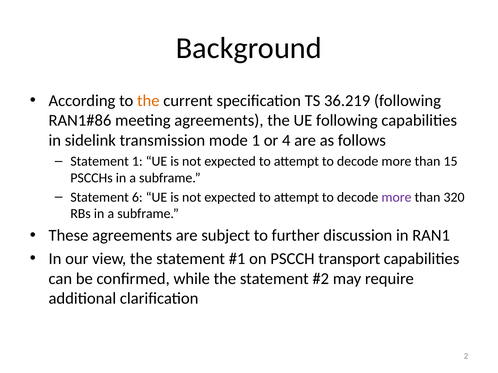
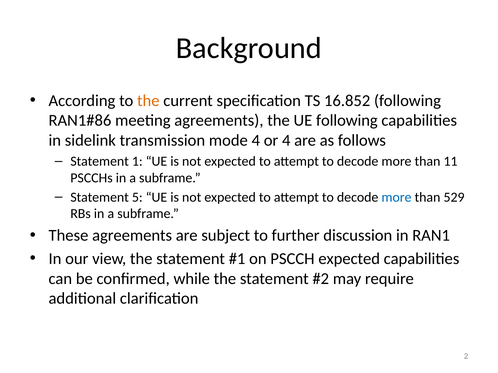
36.219: 36.219 -> 16.852
mode 1: 1 -> 4
15: 15 -> 11
6: 6 -> 5
more at (396, 197) colour: purple -> blue
320: 320 -> 529
PSCCH transport: transport -> expected
